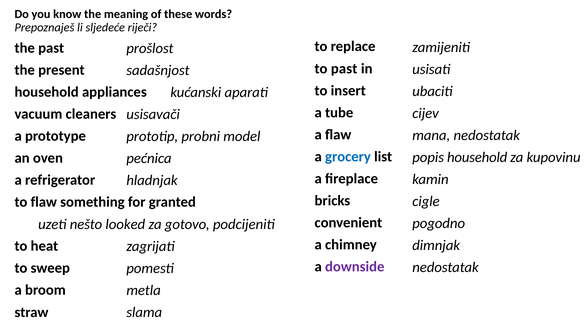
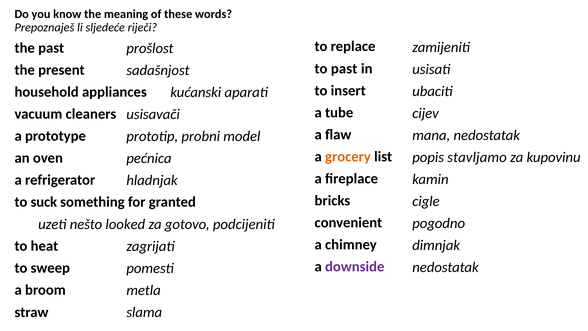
grocery colour: blue -> orange
popis household: household -> stavljamo
to flaw: flaw -> suck
